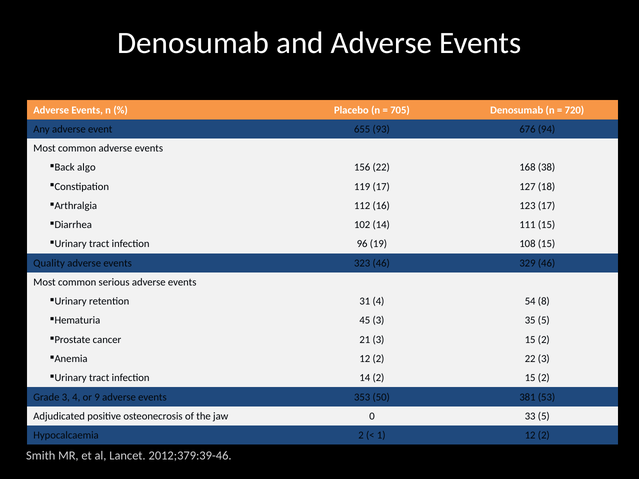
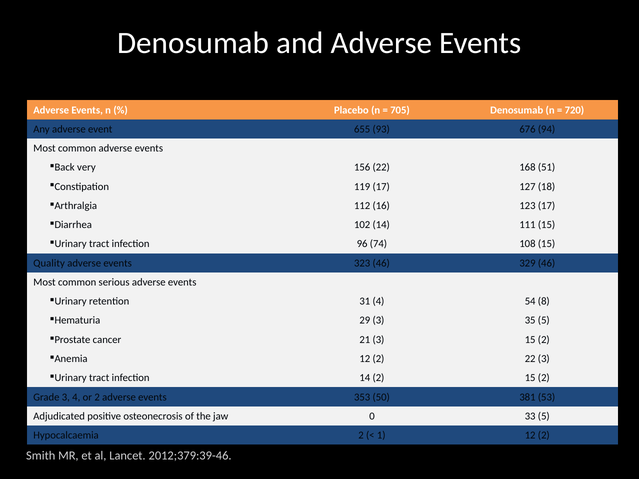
algo: algo -> very
38: 38 -> 51
19: 19 -> 74
45: 45 -> 29
or 9: 9 -> 2
